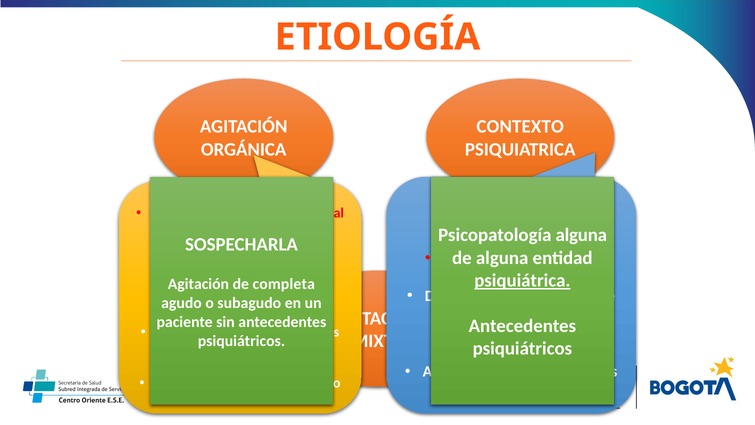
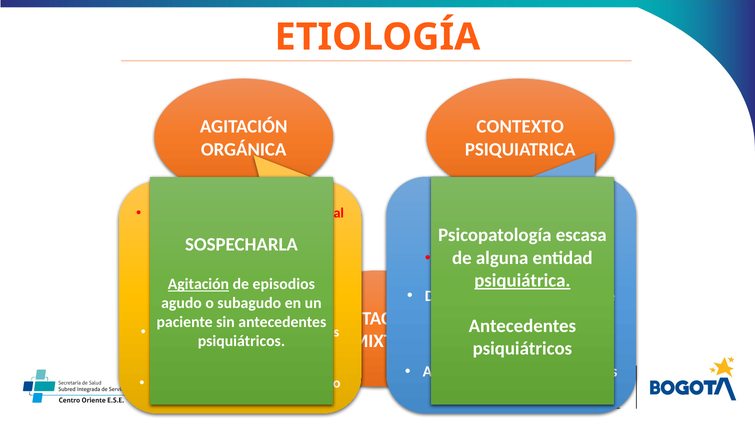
alguna at (581, 235): alguna -> escasa
Agitación at (198, 284) underline: none -> present
de completa: completa -> episodios
